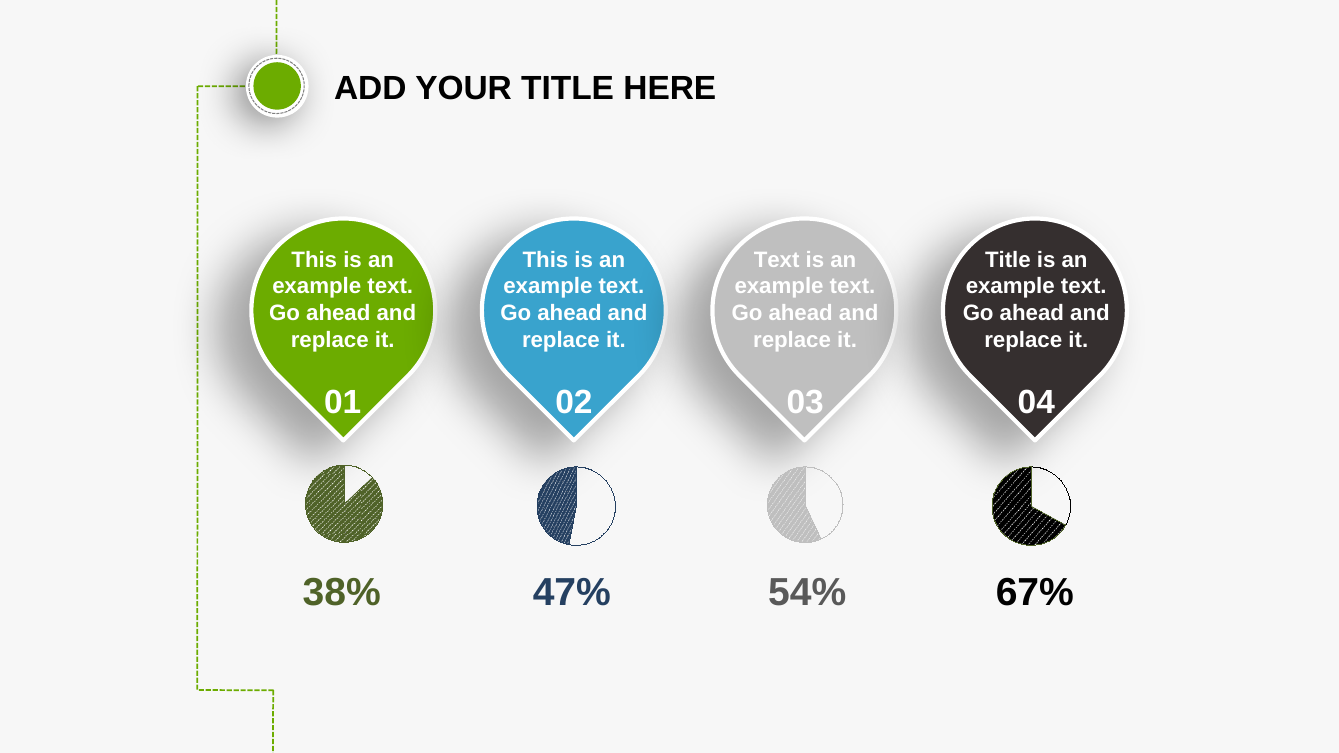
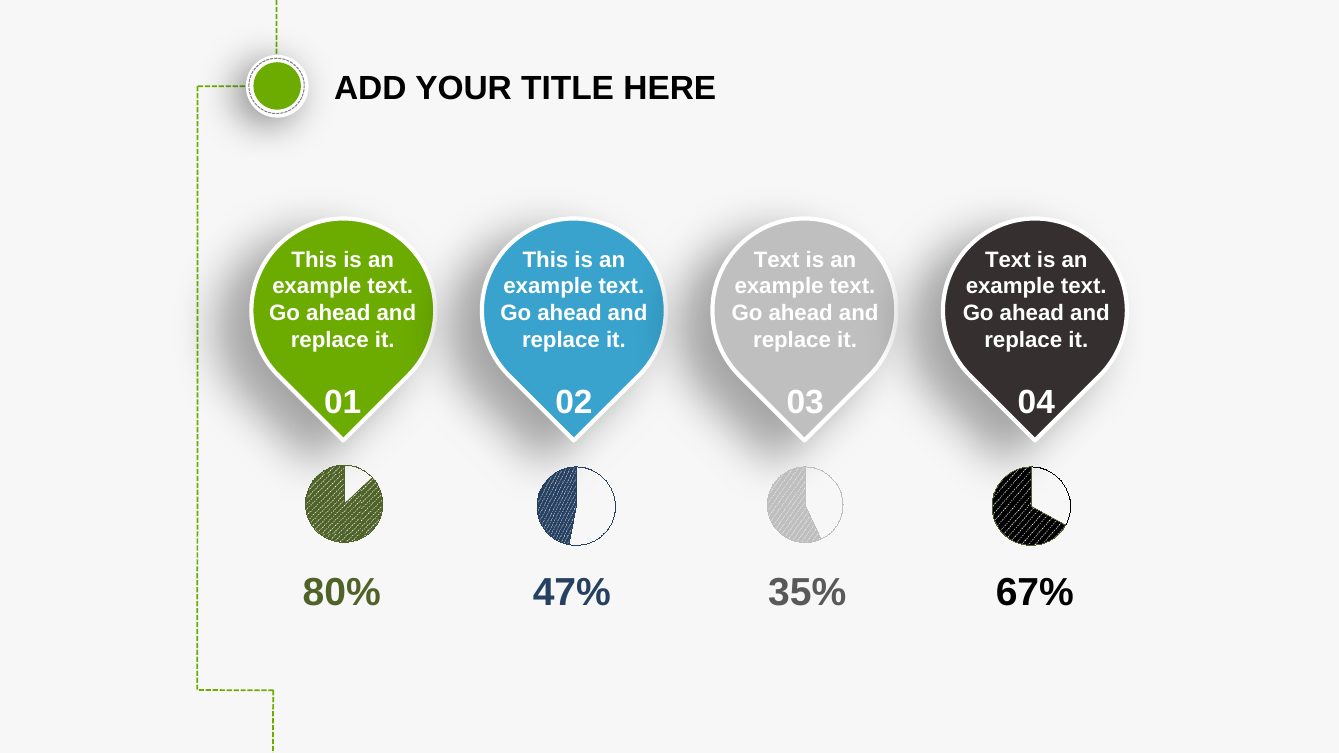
Title at (1008, 260): Title -> Text
38%: 38% -> 80%
54%: 54% -> 35%
